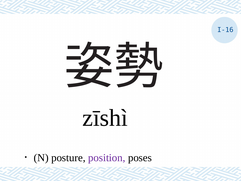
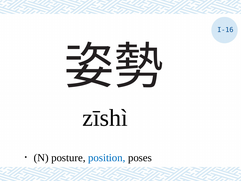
position colour: purple -> blue
